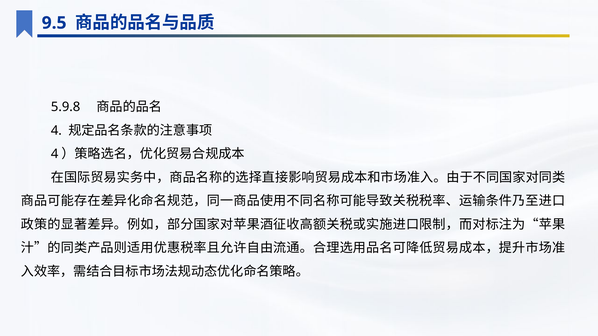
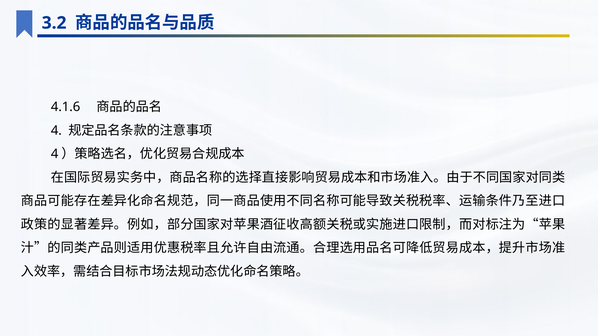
9.5: 9.5 -> 3.2
5.9.8: 5.9.8 -> 4.1.6
